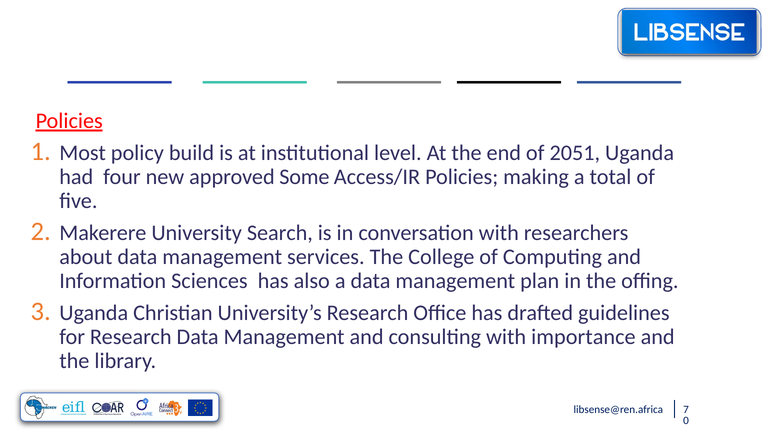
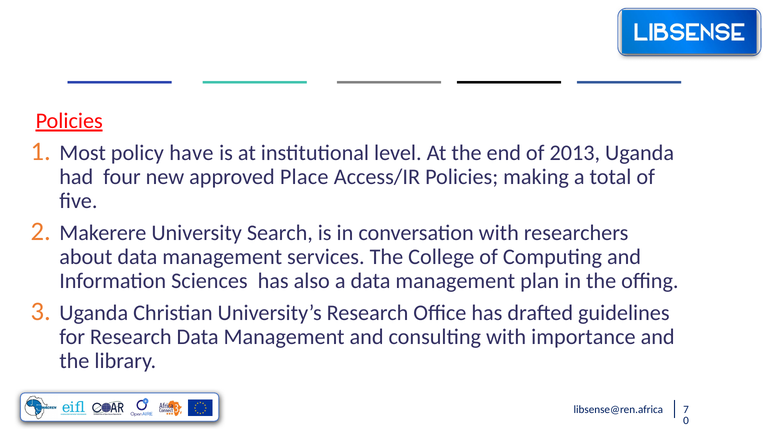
build: build -> have
2051: 2051 -> 2013
Some: Some -> Place
